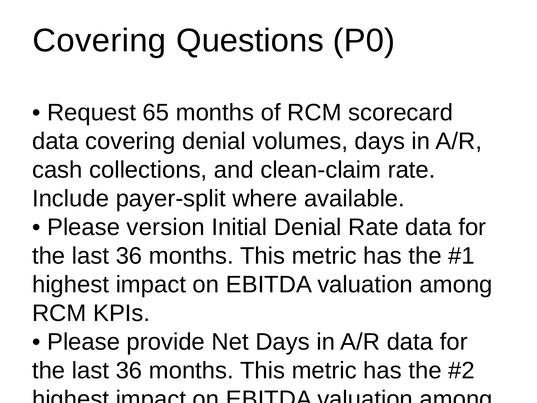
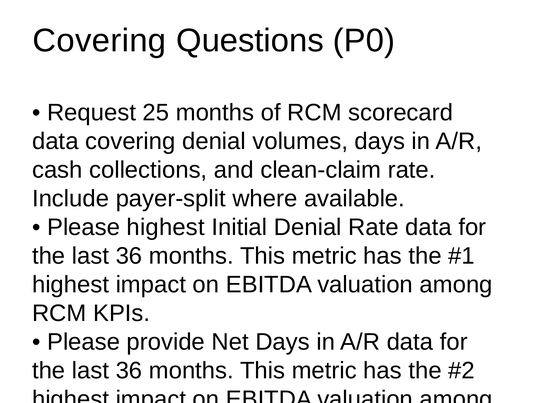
65: 65 -> 25
Please version: version -> highest
